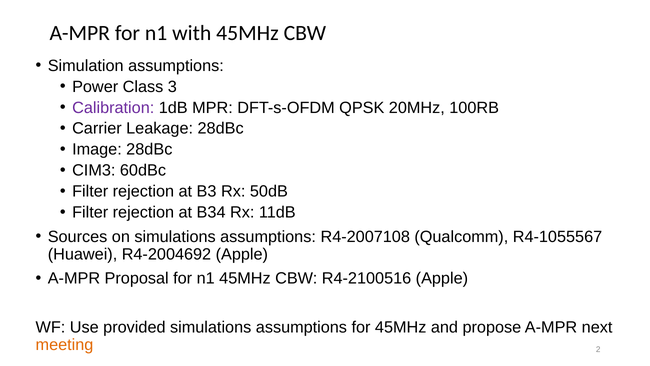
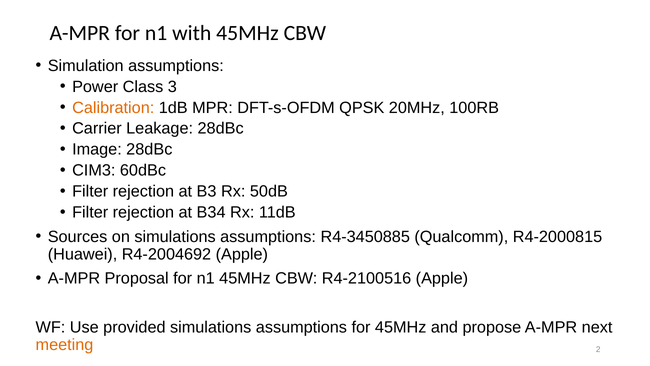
Calibration colour: purple -> orange
R4-2007108: R4-2007108 -> R4-3450885
R4-1055567: R4-1055567 -> R4-2000815
